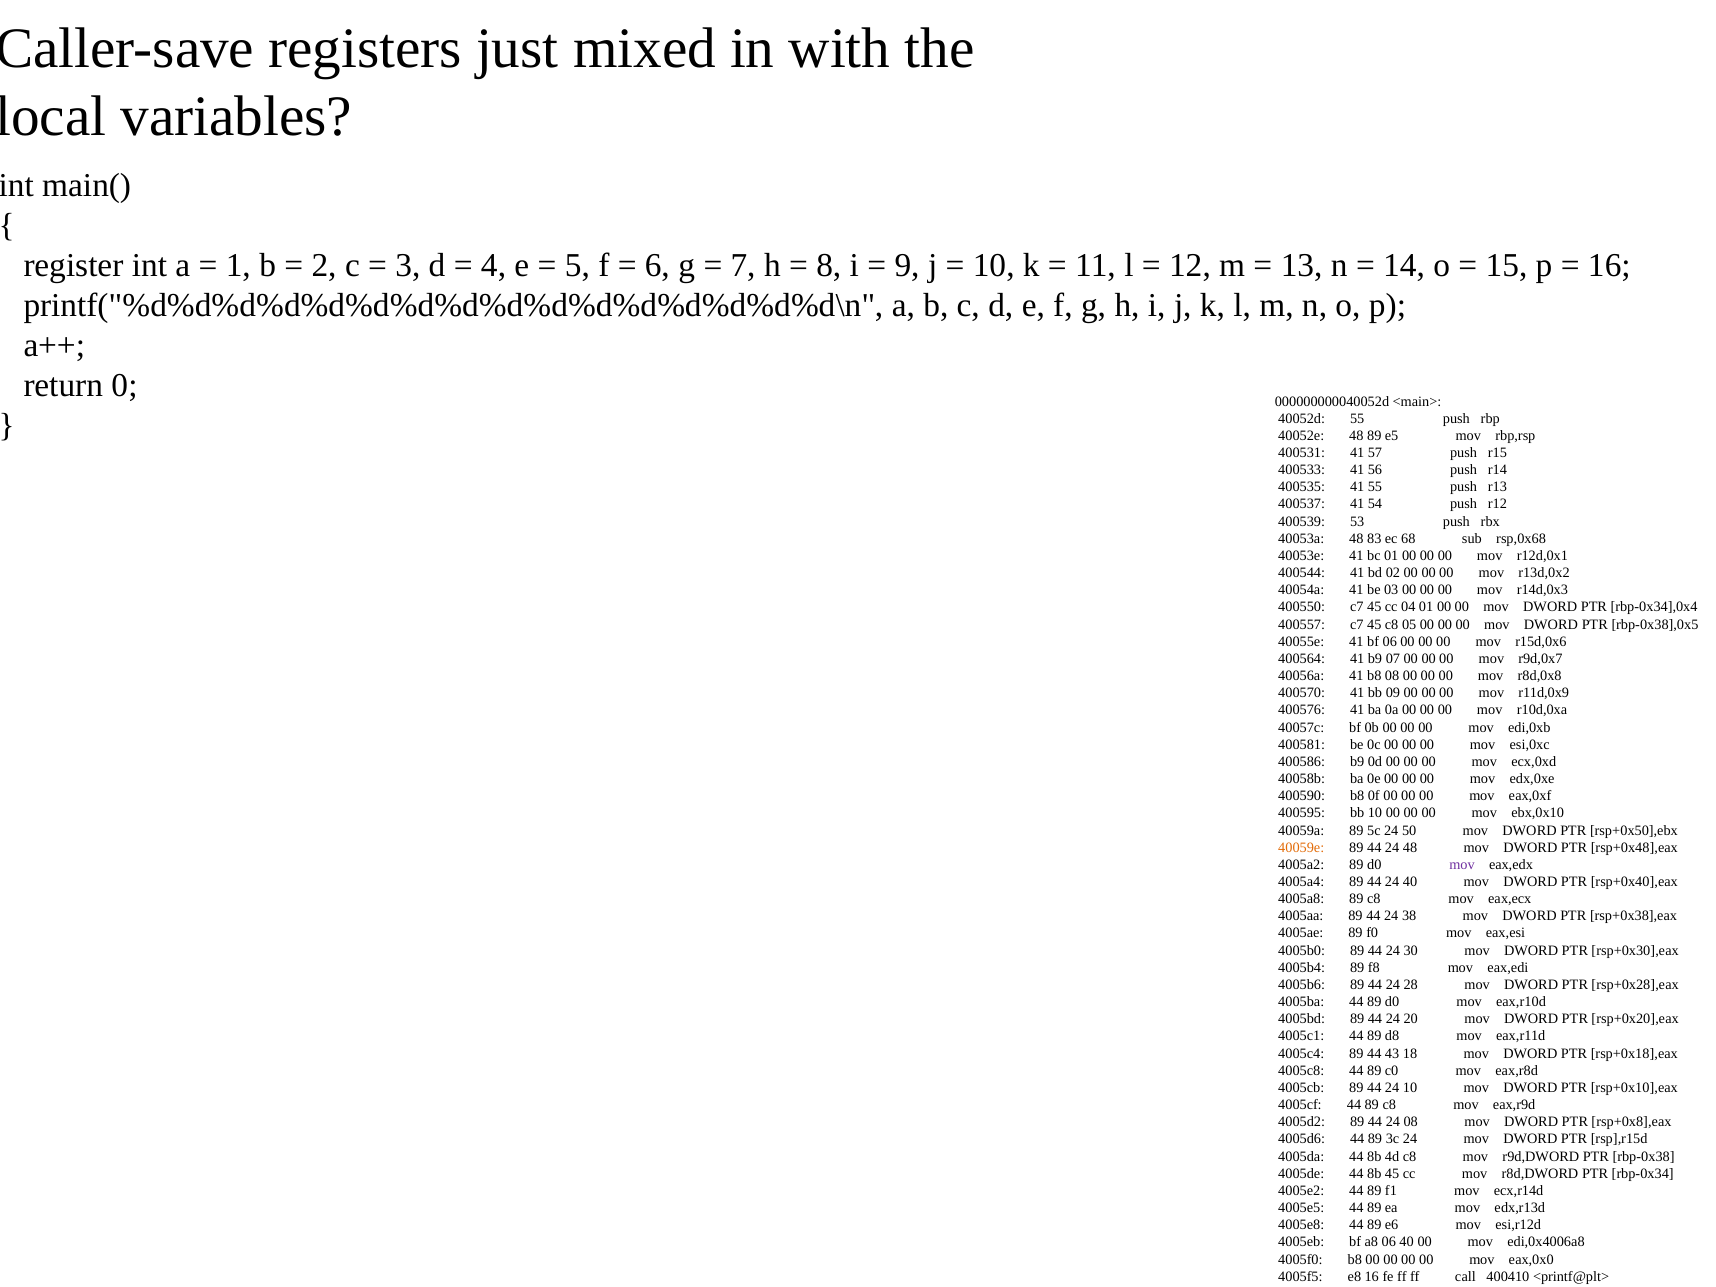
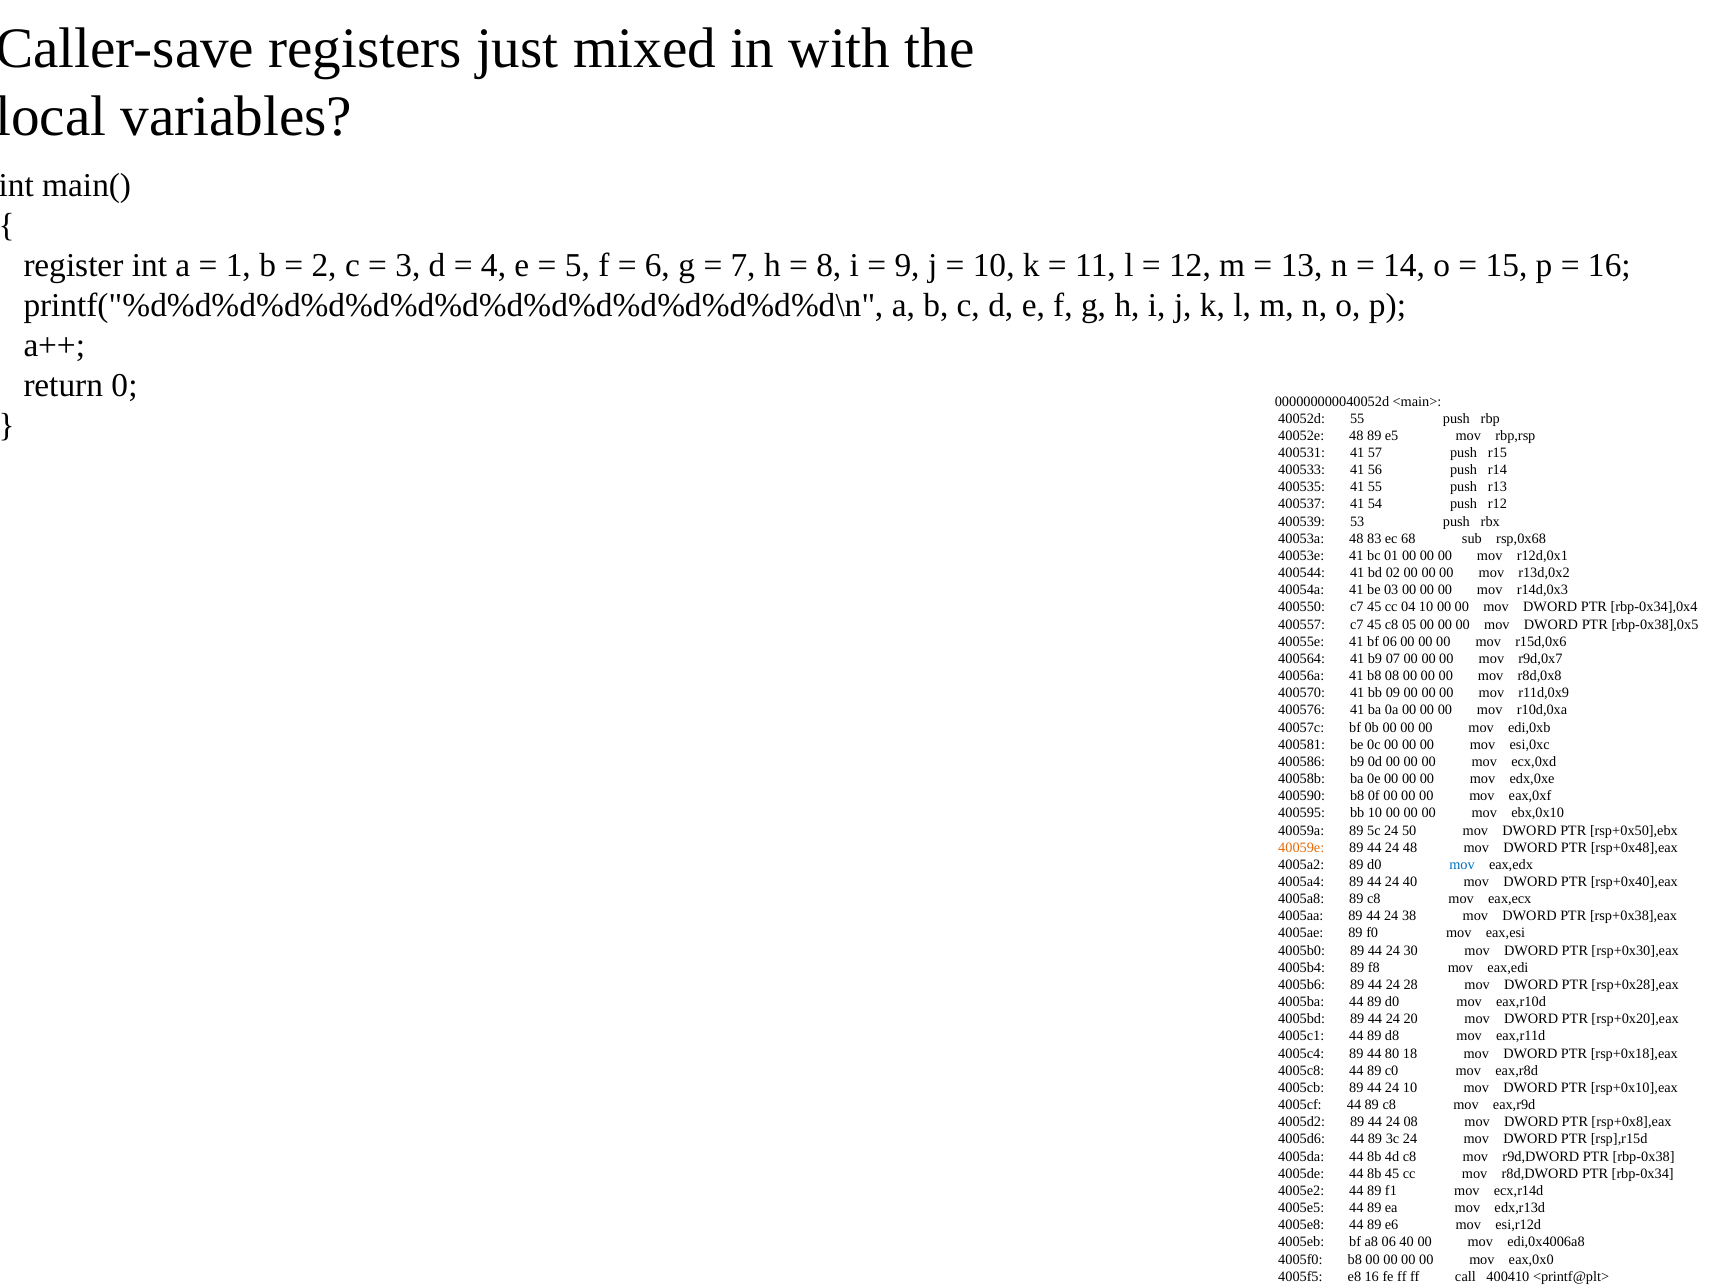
04 01: 01 -> 10
mov at (1462, 865) colour: purple -> blue
43: 43 -> 80
